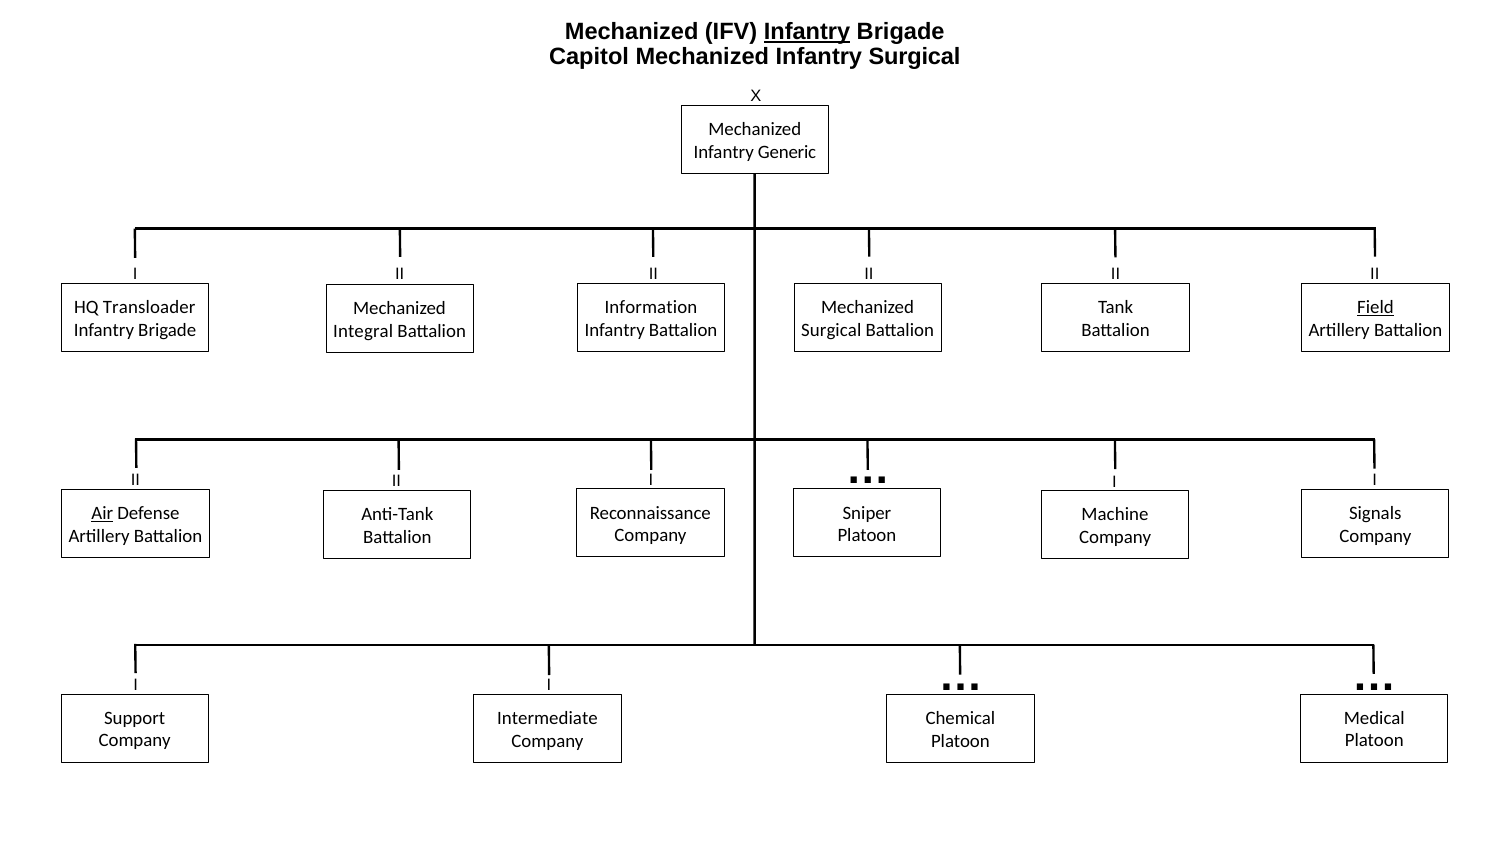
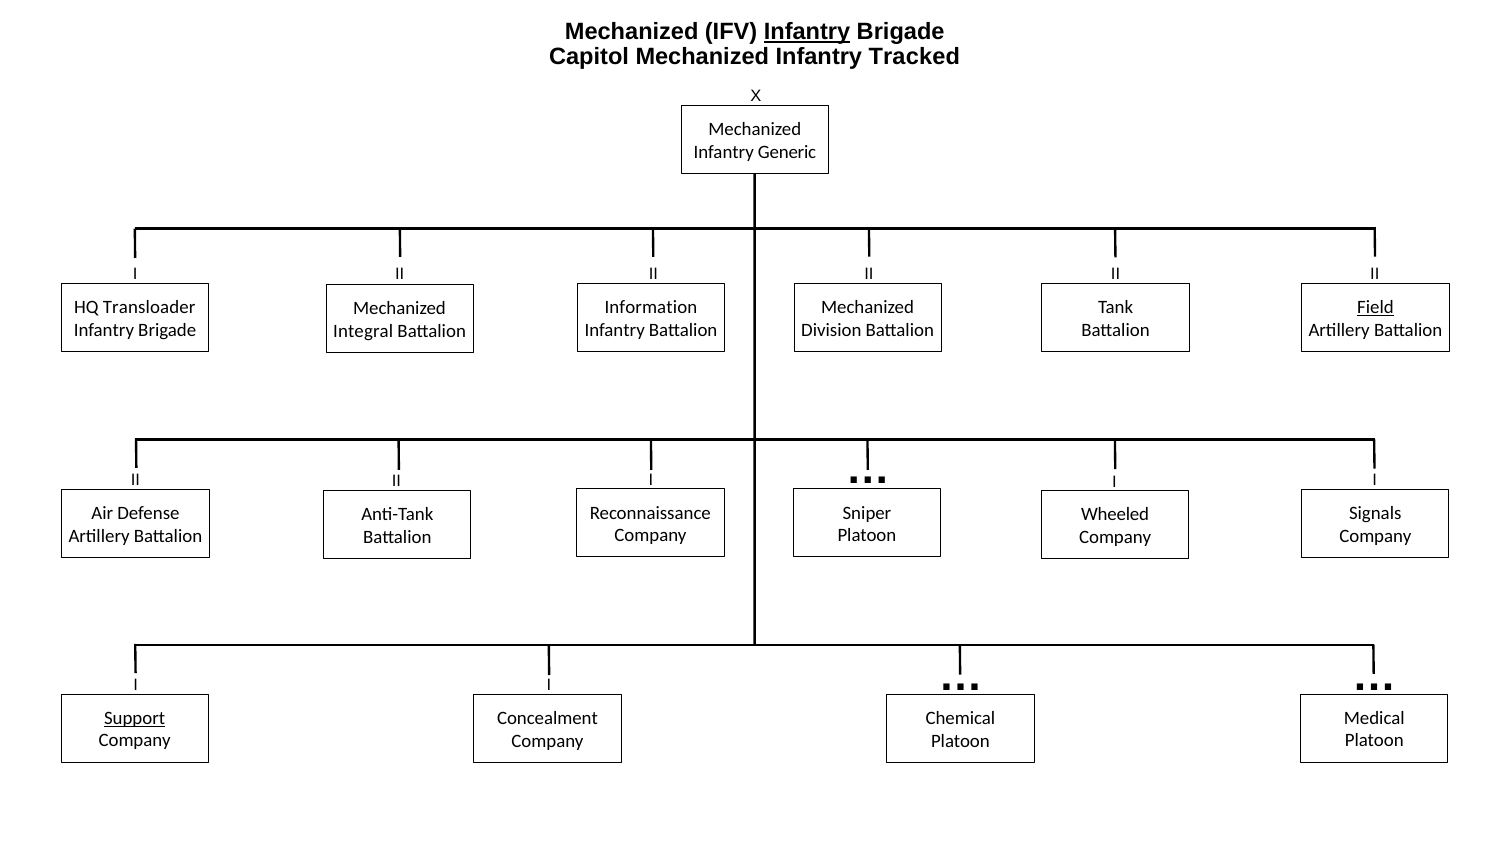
Infantry Surgical: Surgical -> Tracked
Surgical at (831, 330): Surgical -> Division
Air underline: present -> none
Machine: Machine -> Wheeled
Support underline: none -> present
Intermediate: Intermediate -> Concealment
